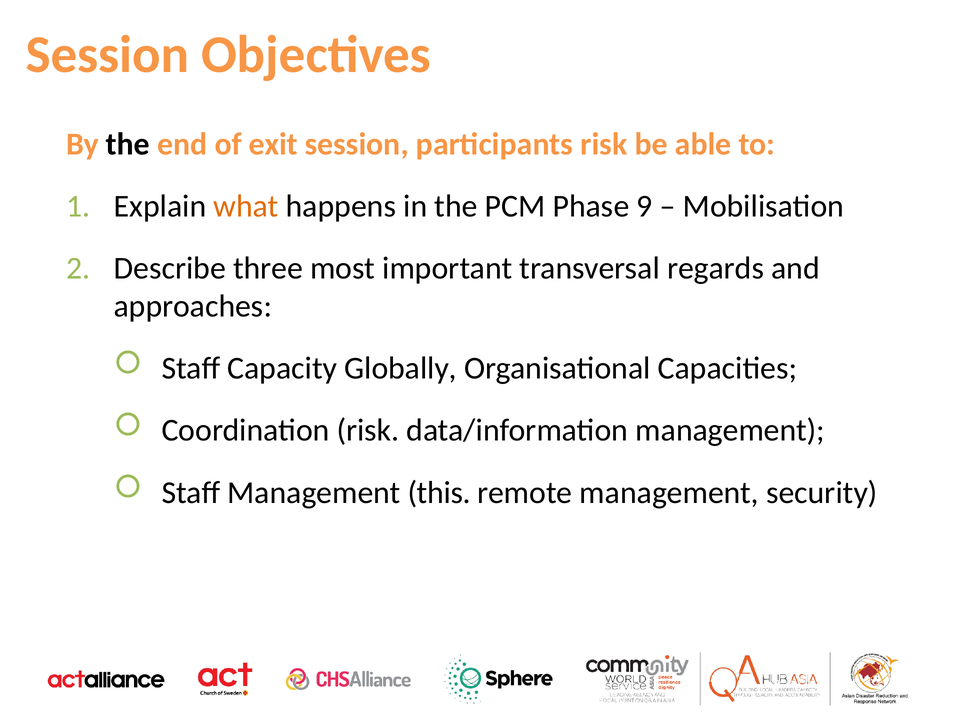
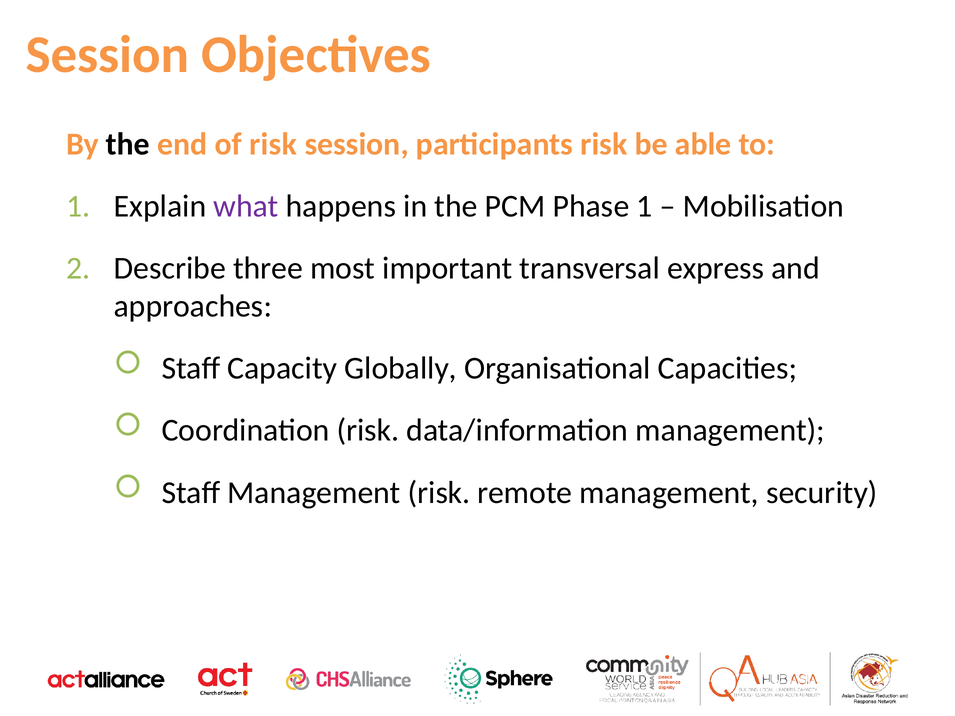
of exit: exit -> risk
what colour: orange -> purple
Phase 9: 9 -> 1
regards: regards -> express
Management this: this -> risk
